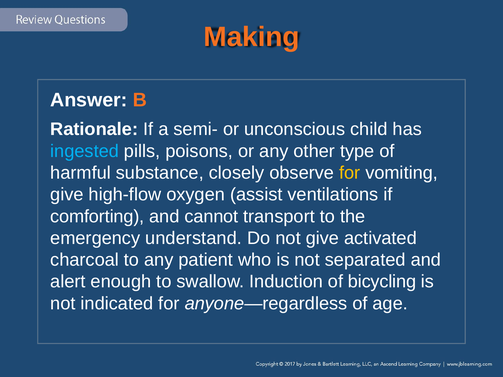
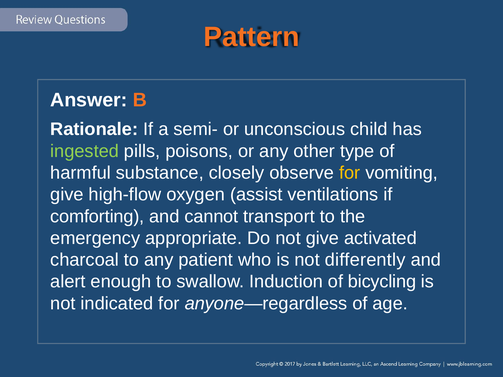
Making: Making -> Pattern
ingested colour: light blue -> light green
understand: understand -> appropriate
separated: separated -> differently
